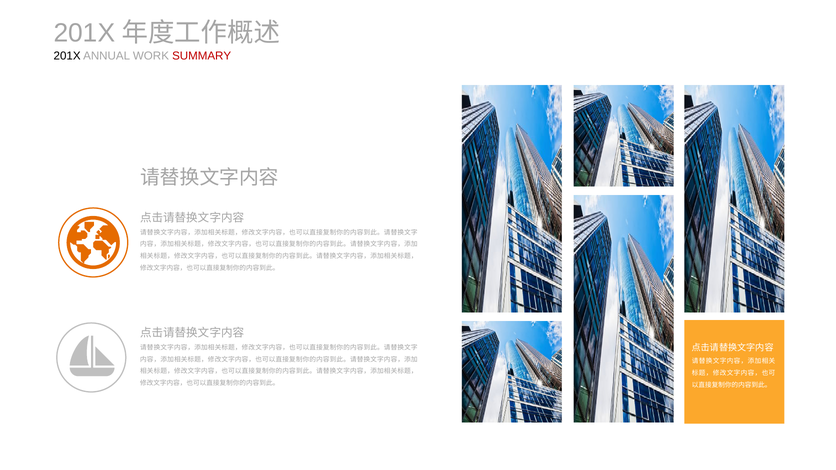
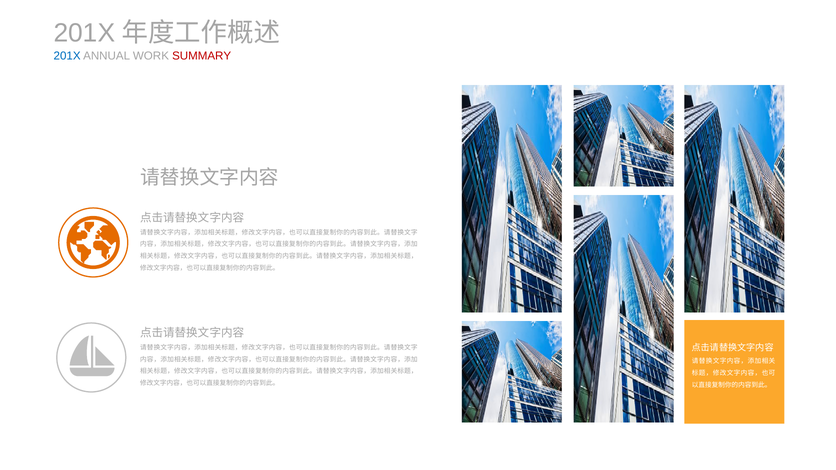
201X at (67, 56) colour: black -> blue
